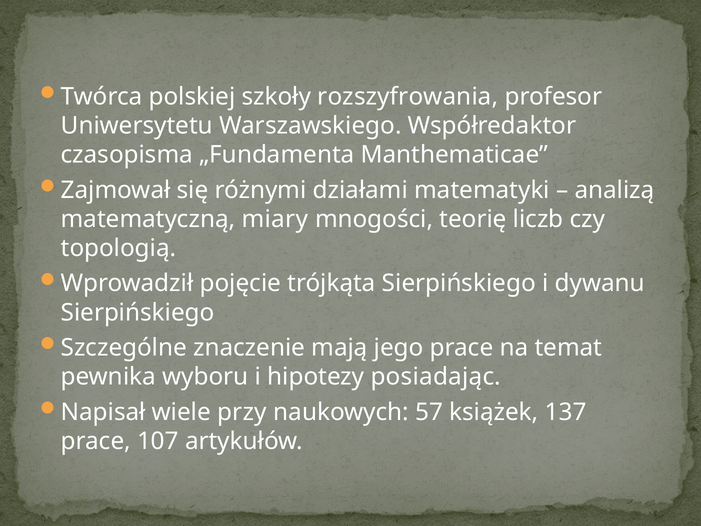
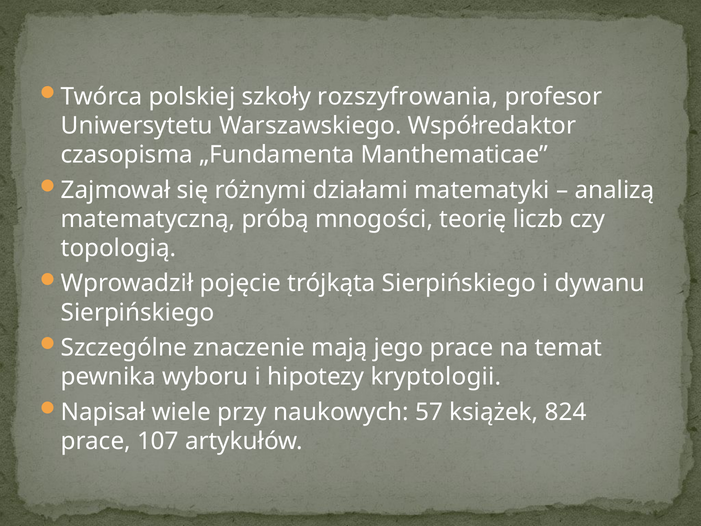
miary: miary -> próbą
posiadając: posiadając -> kryptologii
137: 137 -> 824
